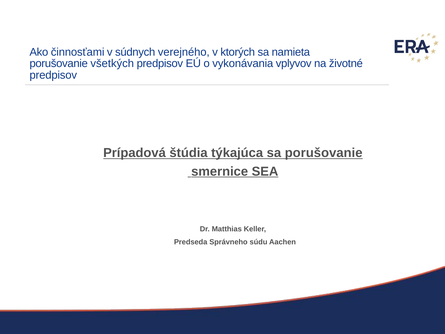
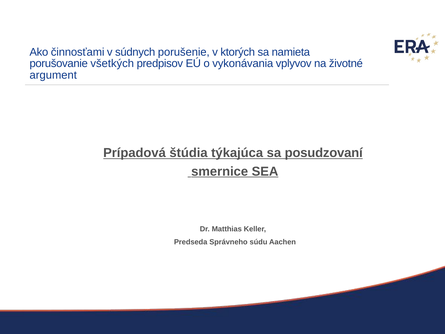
verejného: verejného -> porušenie
predpisov at (53, 75): predpisov -> argument
sa porušovanie: porušovanie -> posudzovaní
